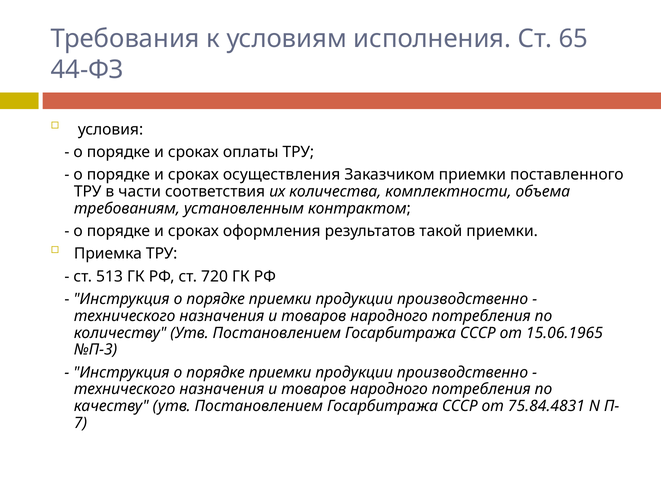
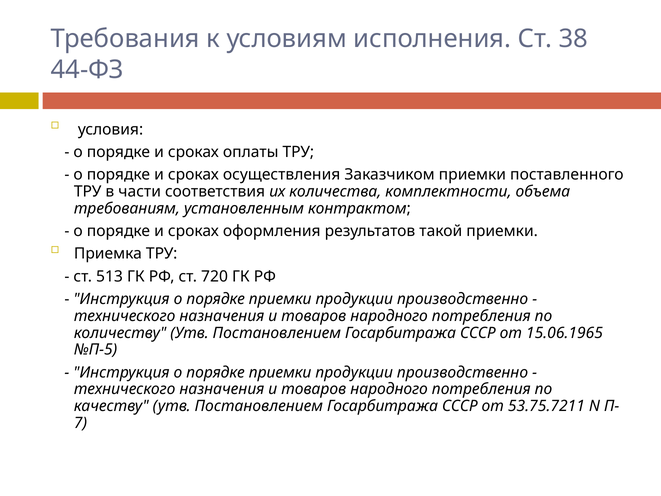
65: 65 -> 38
№П-3: №П-3 -> №П-5
75.84.4831: 75.84.4831 -> 53.75.7211
